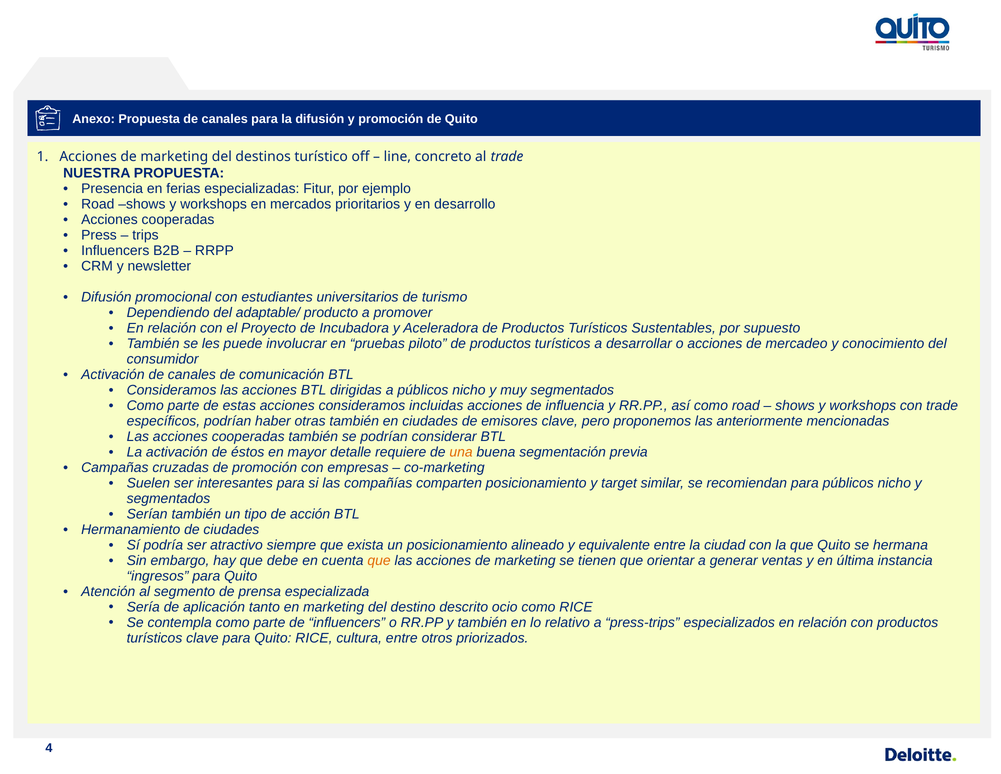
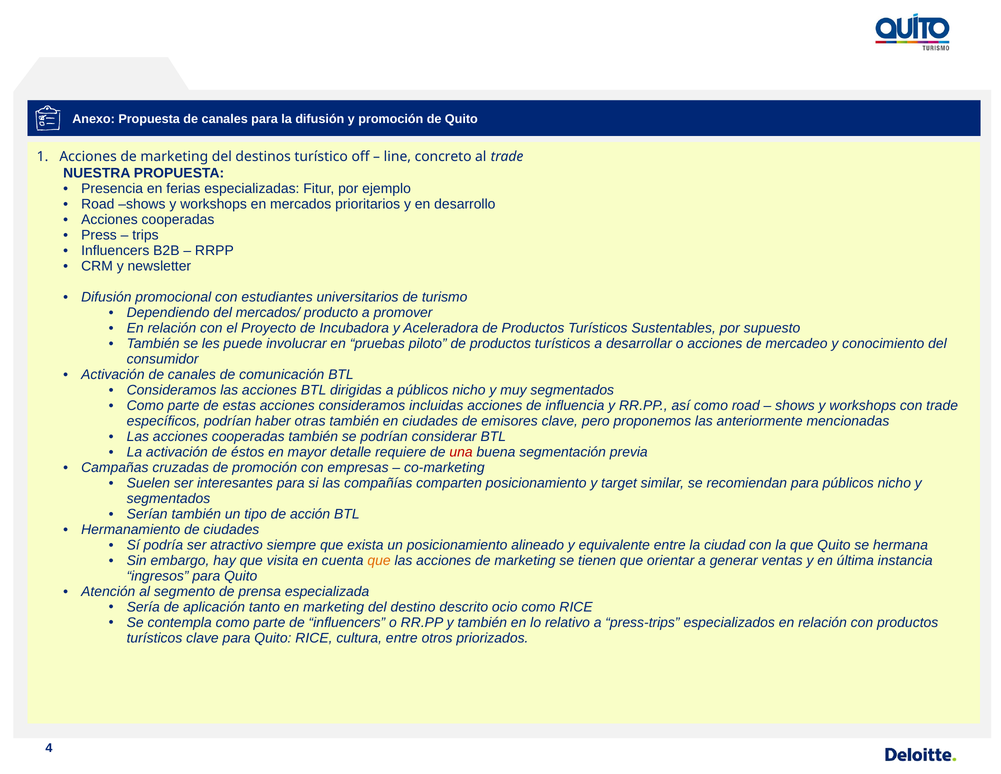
adaptable/: adaptable/ -> mercados/
una colour: orange -> red
debe: debe -> visita
